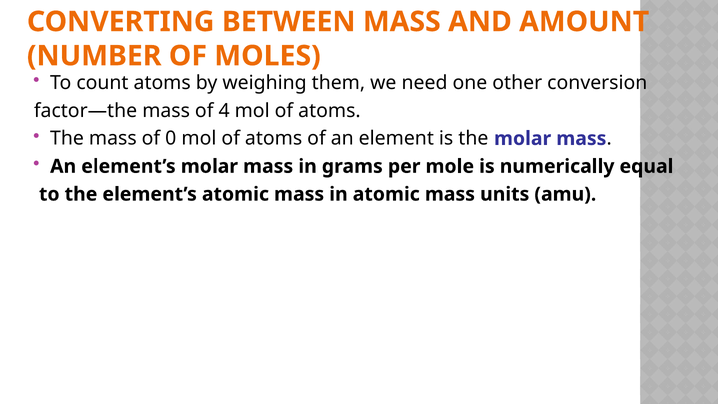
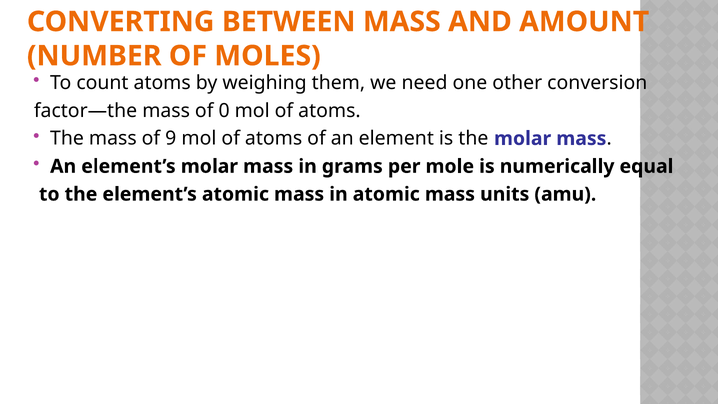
4: 4 -> 0
0: 0 -> 9
